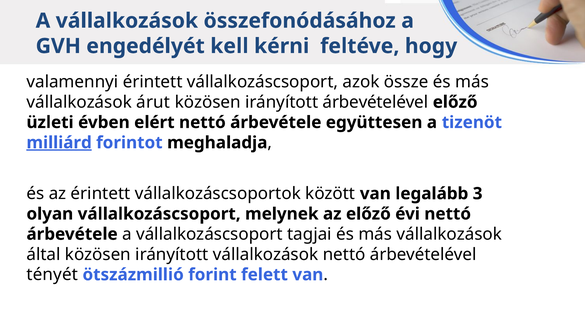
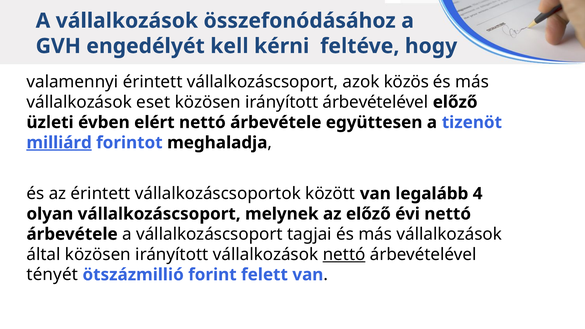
össze: össze -> közös
árut: árut -> eset
3: 3 -> 4
nettó at (344, 254) underline: none -> present
